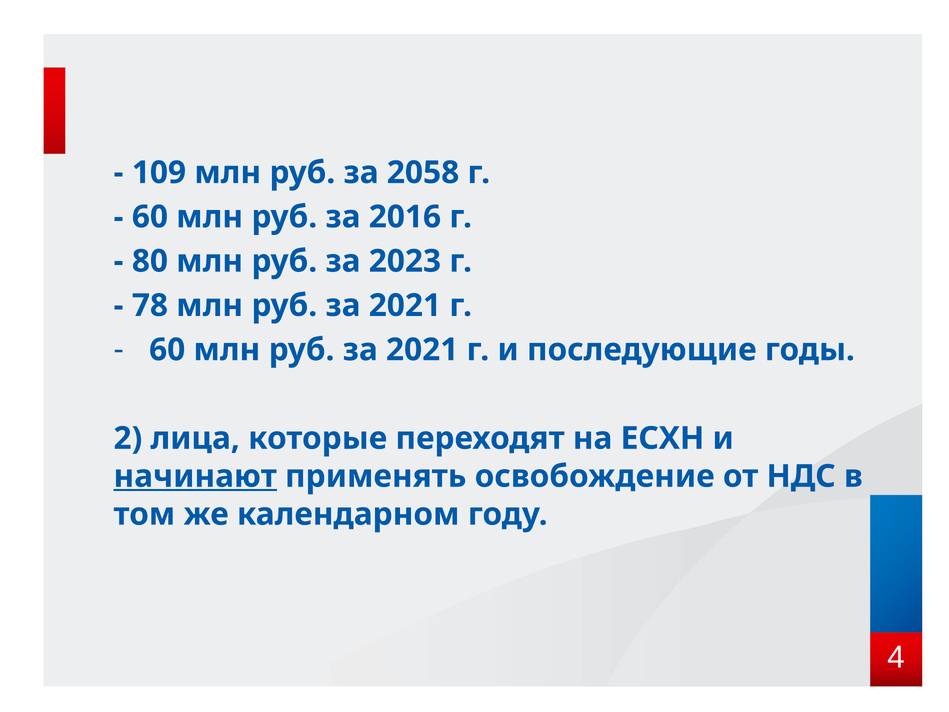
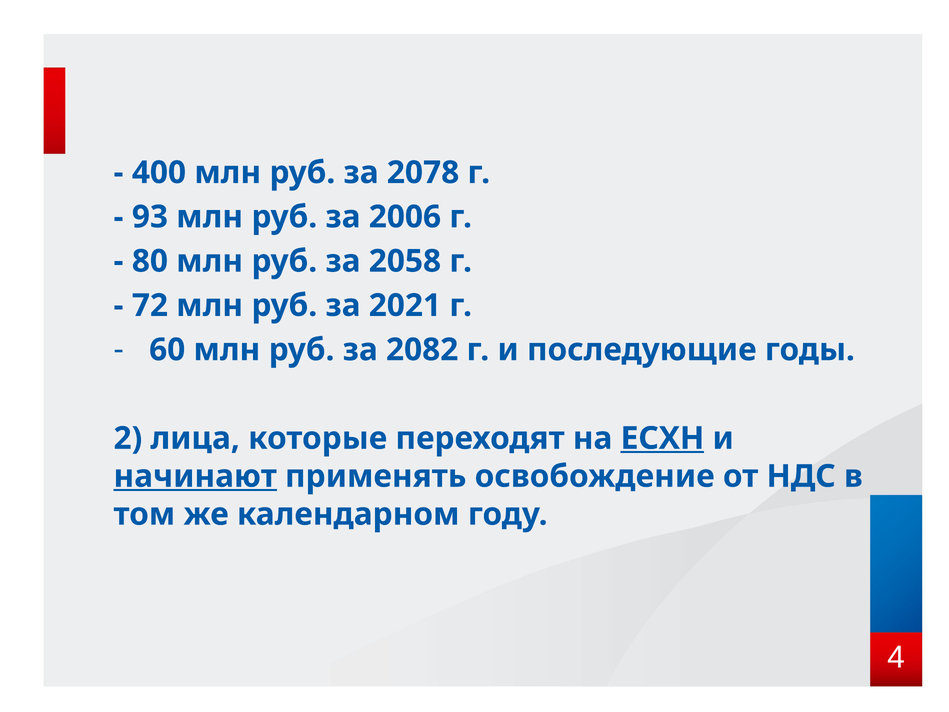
109: 109 -> 400
2058: 2058 -> 2078
60 at (150, 217): 60 -> 93
2016: 2016 -> 2006
2023: 2023 -> 2058
78: 78 -> 72
2021 at (422, 350): 2021 -> 2082
ЕСХН underline: none -> present
